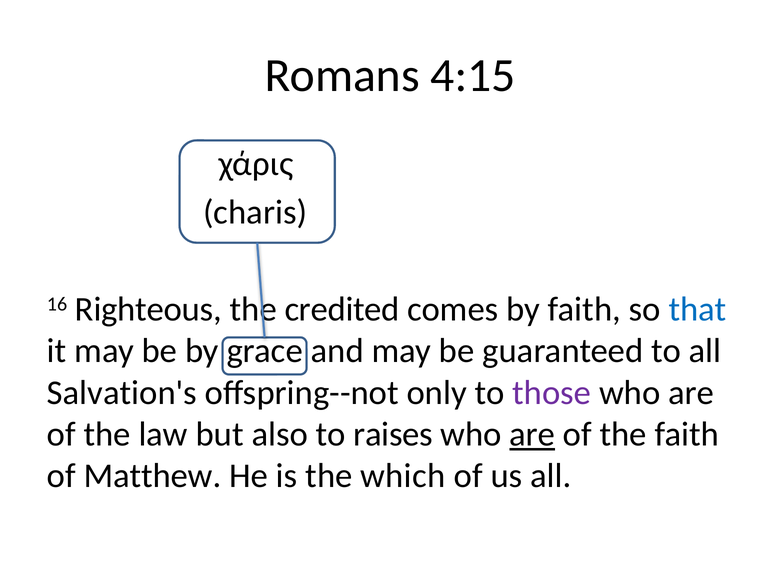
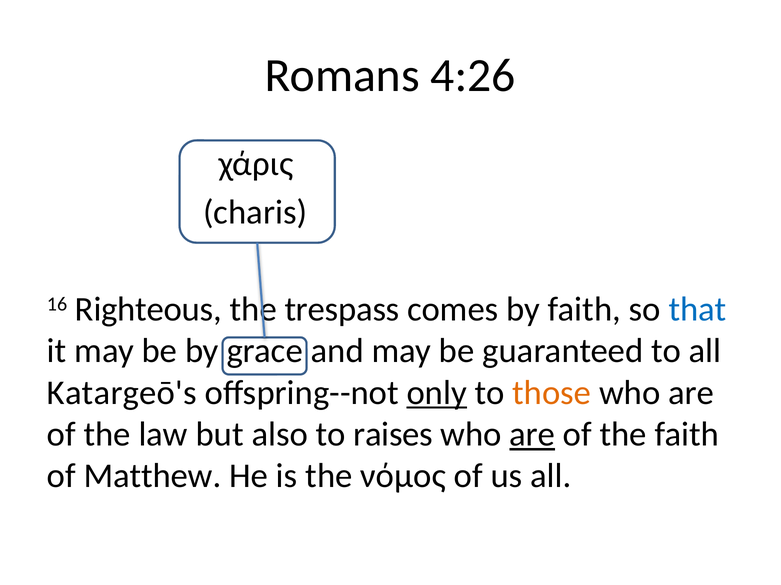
4:15: 4:15 -> 4:26
credited: credited -> trespass
Salvation's: Salvation's -> Katargeō's
only underline: none -> present
those colour: purple -> orange
which: which -> νόμος
